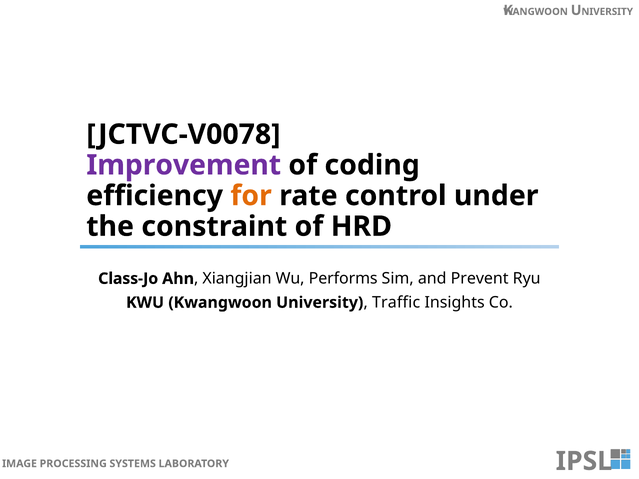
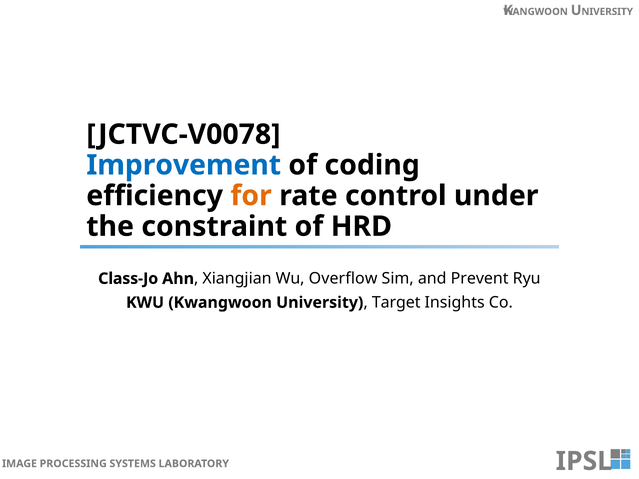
Improvement colour: purple -> blue
Performs: Performs -> Overflow
Traffic: Traffic -> Target
